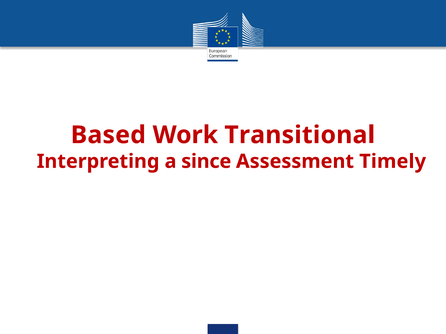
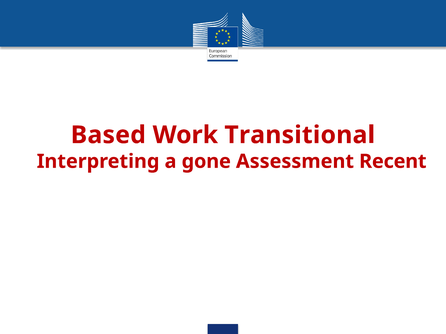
since: since -> gone
Timely: Timely -> Recent
